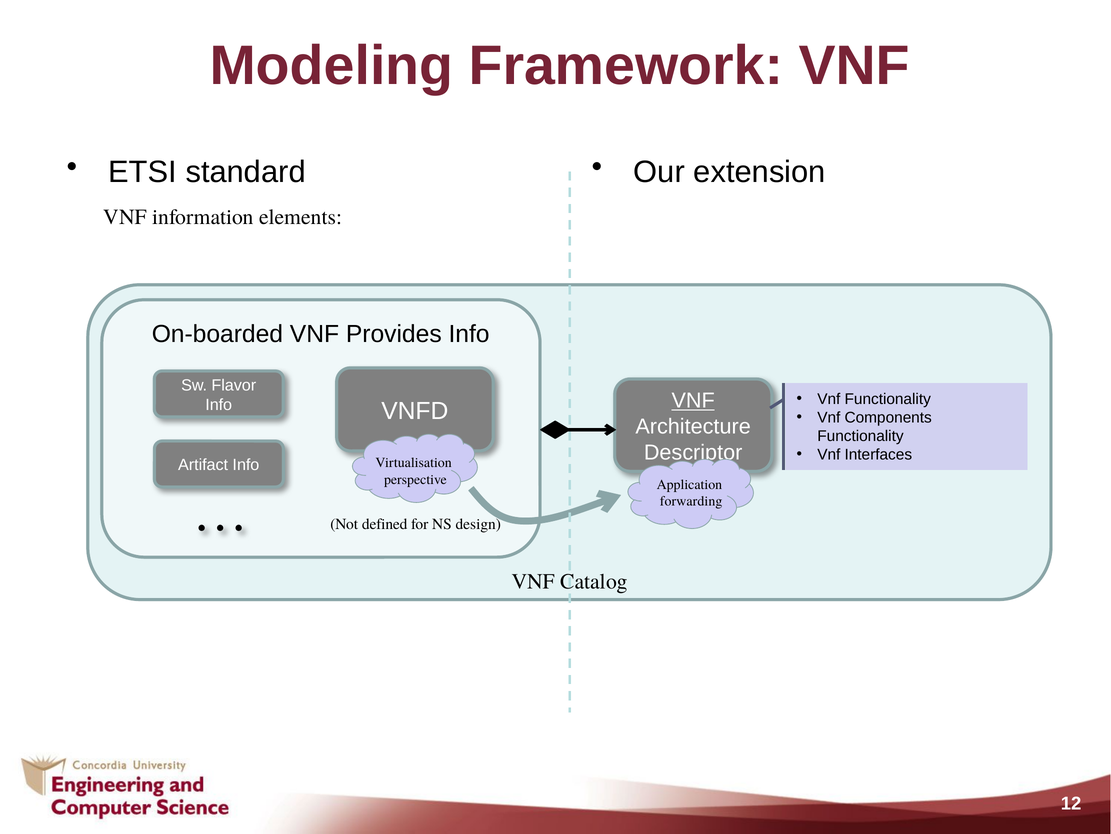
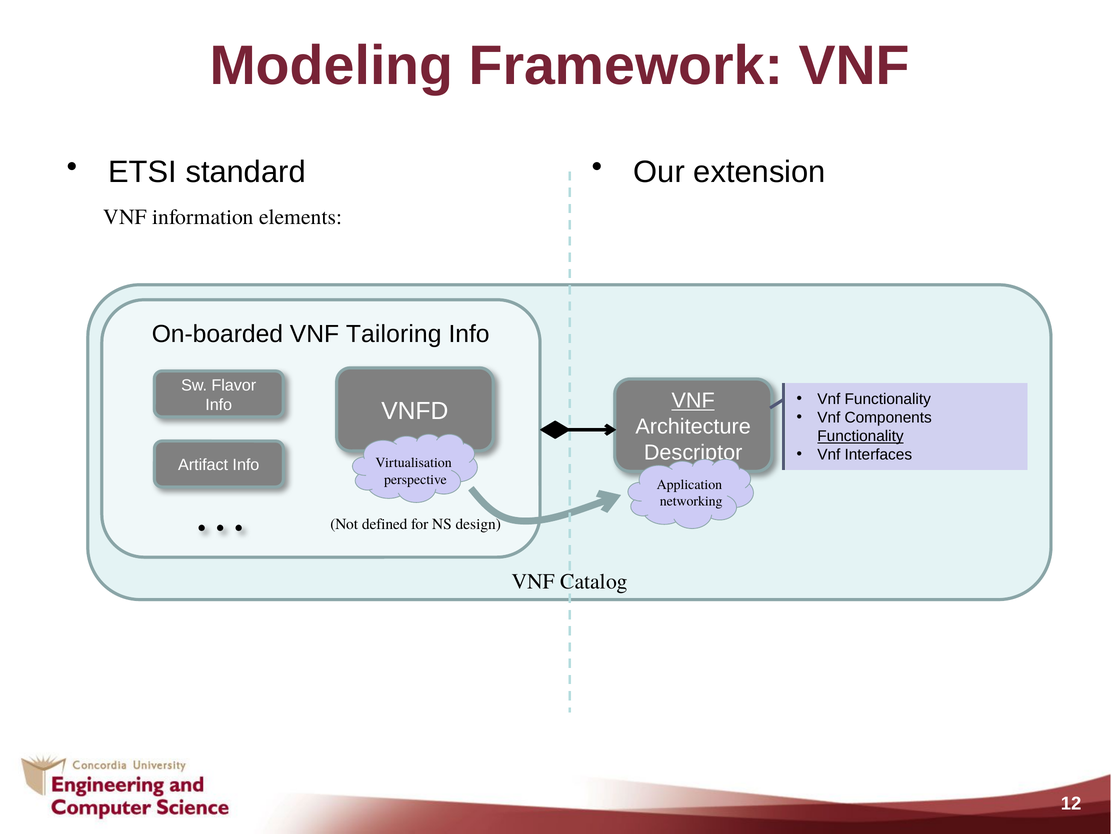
Provides: Provides -> Tailoring
Functionality at (860, 436) underline: none -> present
forwarding: forwarding -> networking
